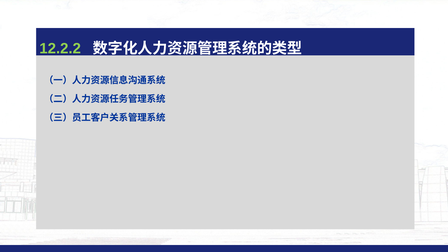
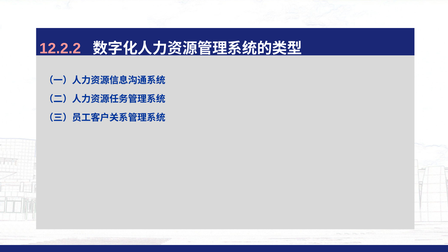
12.2.2 colour: light green -> pink
